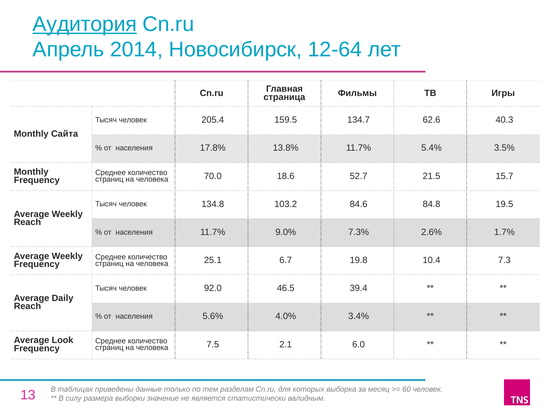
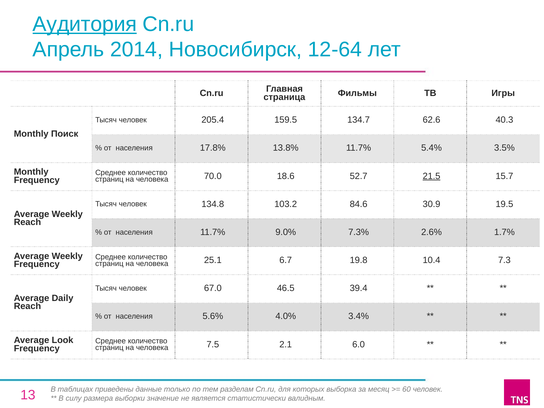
Сайта: Сайта -> Поиск
21.5 underline: none -> present
84.8: 84.8 -> 30.9
92.0: 92.0 -> 67.0
